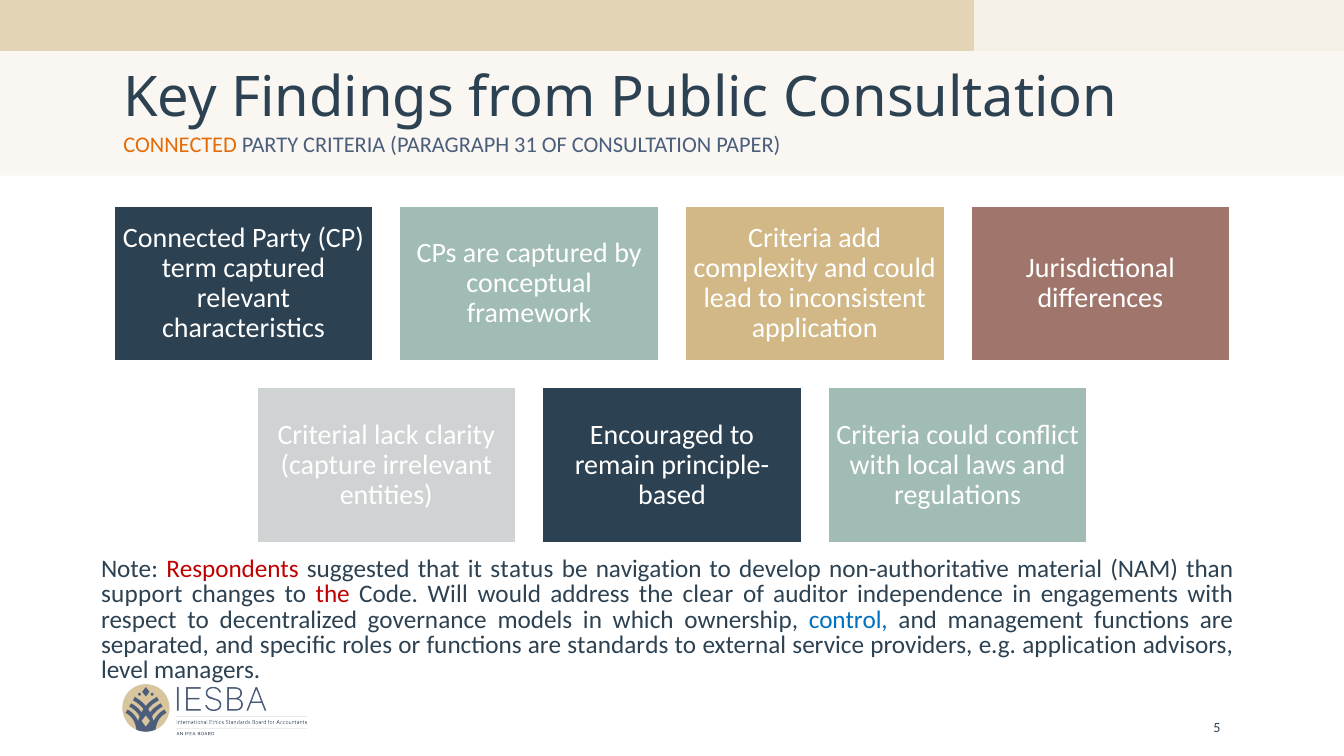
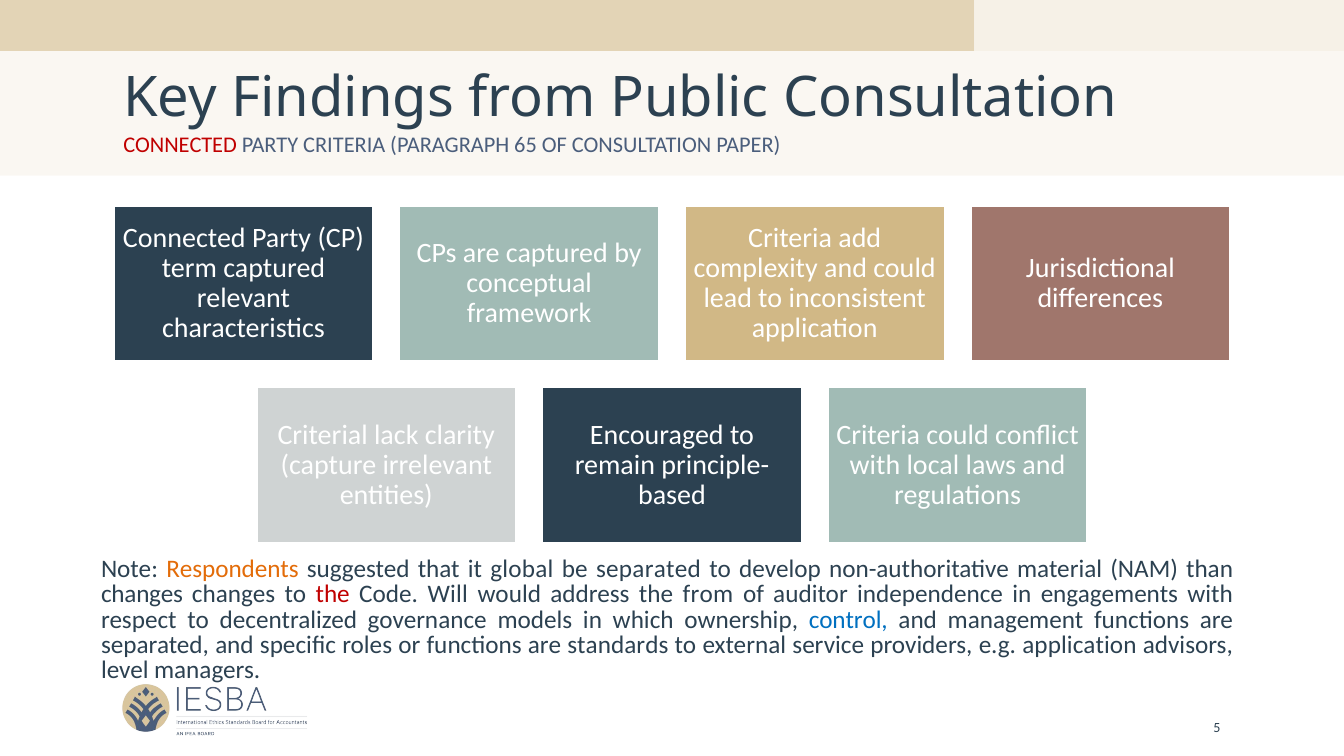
CONNECTED at (180, 145) colour: orange -> red
31: 31 -> 65
Respondents colour: red -> orange
status: status -> global
be navigation: navigation -> separated
support at (142, 595): support -> changes
the clear: clear -> from
